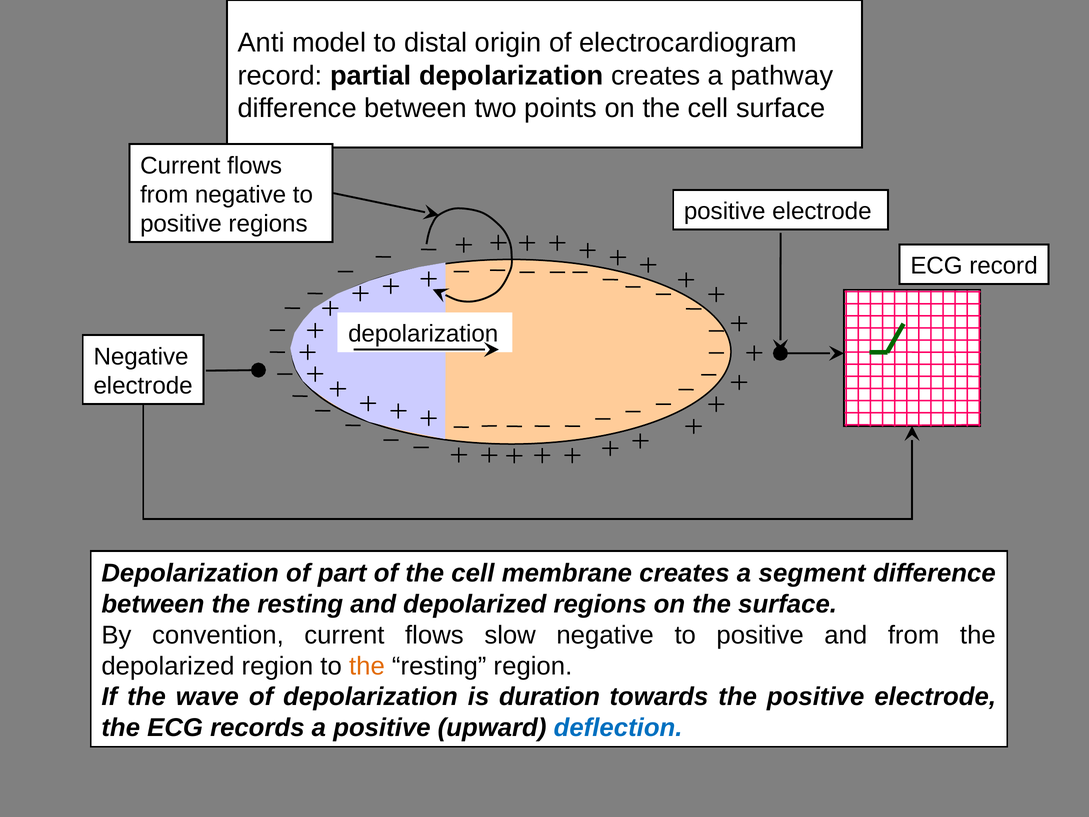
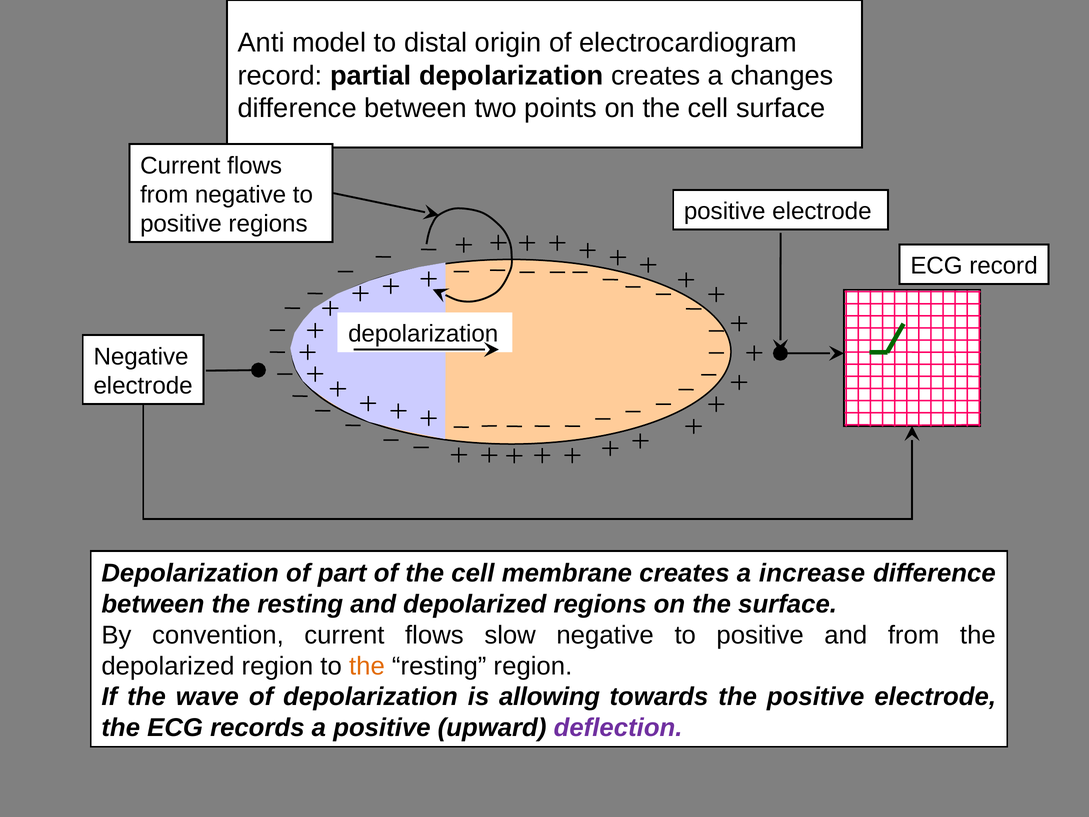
pathway: pathway -> changes
segment: segment -> increase
duration: duration -> allowing
deflection colour: blue -> purple
